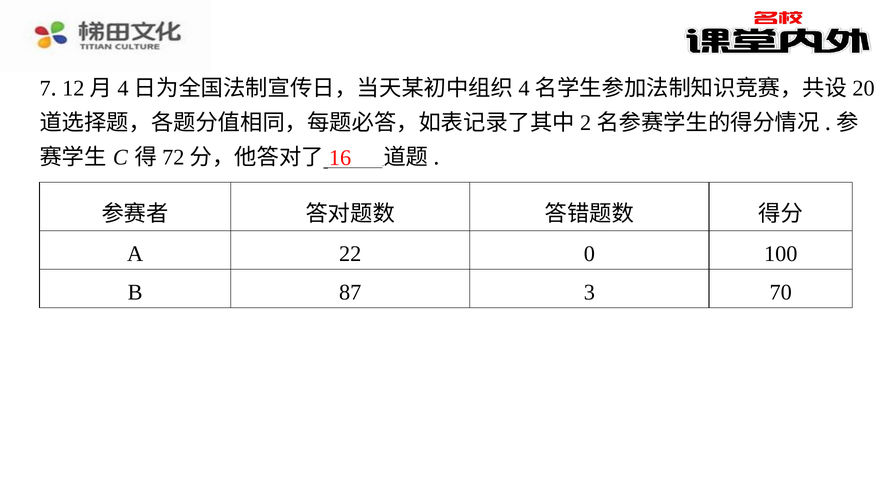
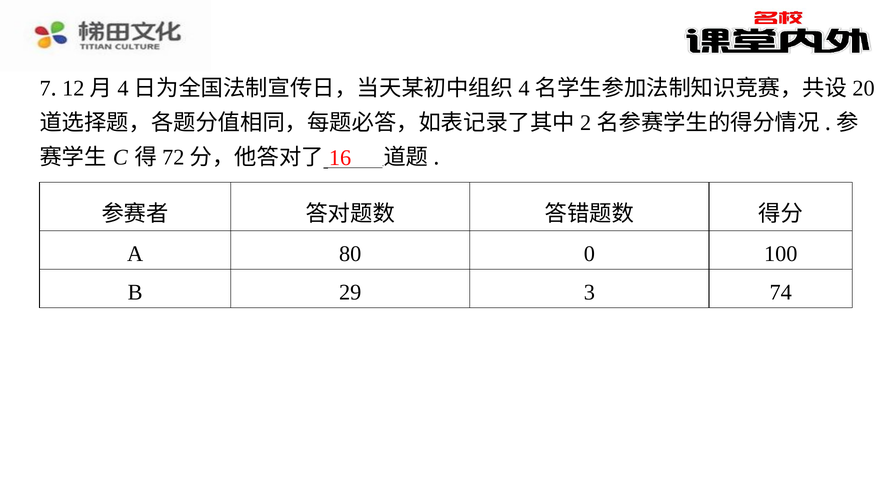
22: 22 -> 80
87: 87 -> 29
70: 70 -> 74
